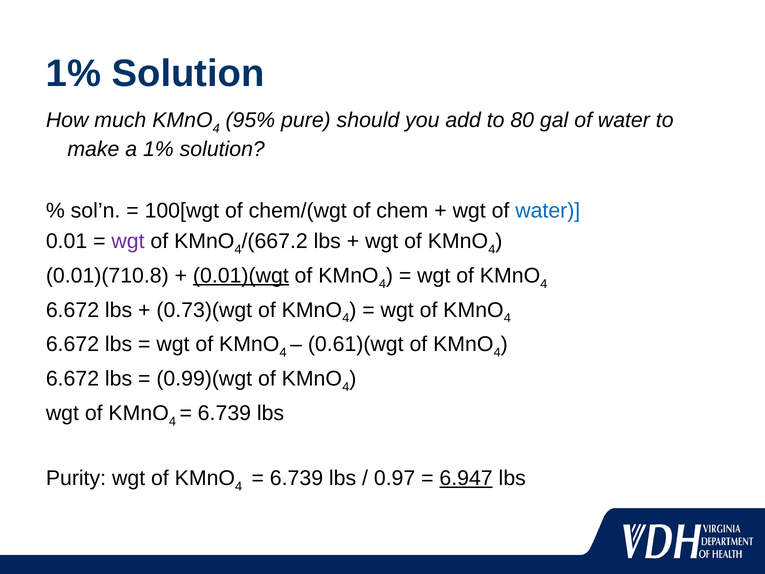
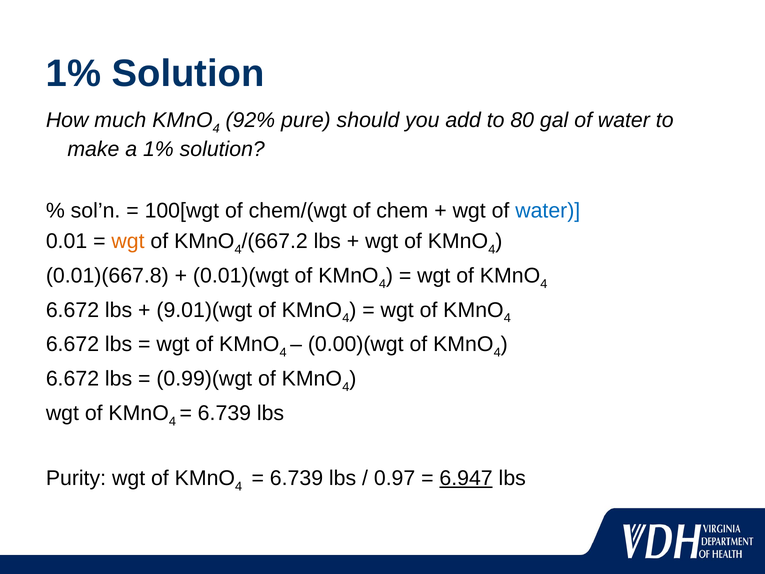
95%: 95% -> 92%
wgt at (128, 241) colour: purple -> orange
0.01)(710.8: 0.01)(710.8 -> 0.01)(667.8
0.01)(wgt underline: present -> none
0.73)(wgt: 0.73)(wgt -> 9.01)(wgt
0.61)(wgt: 0.61)(wgt -> 0.00)(wgt
